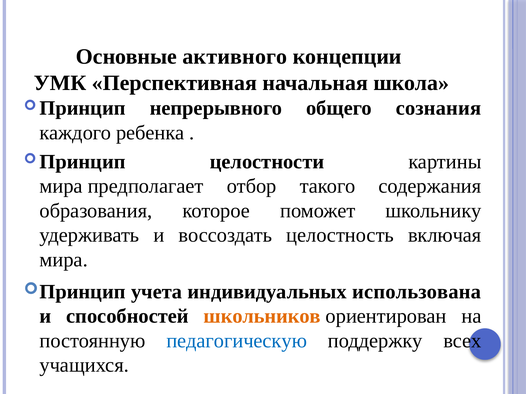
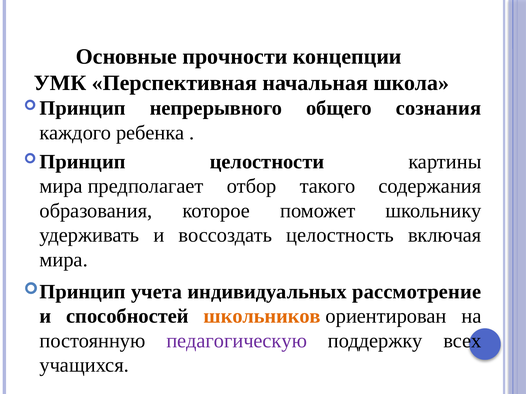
активного: активного -> прочности
использована: использована -> рассмотрение
педагогическую colour: blue -> purple
